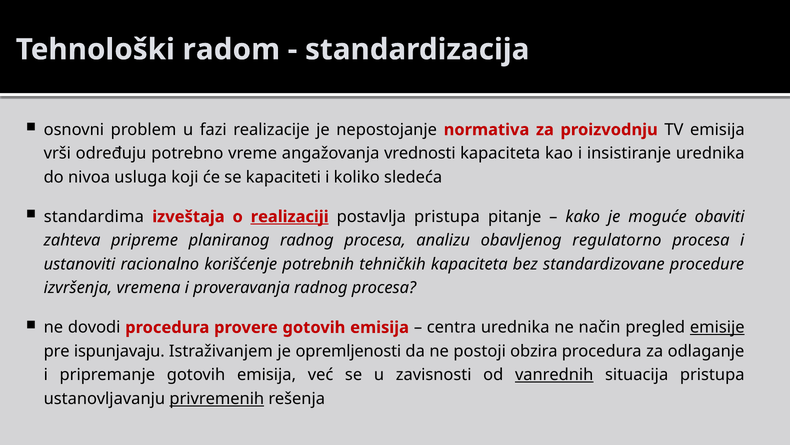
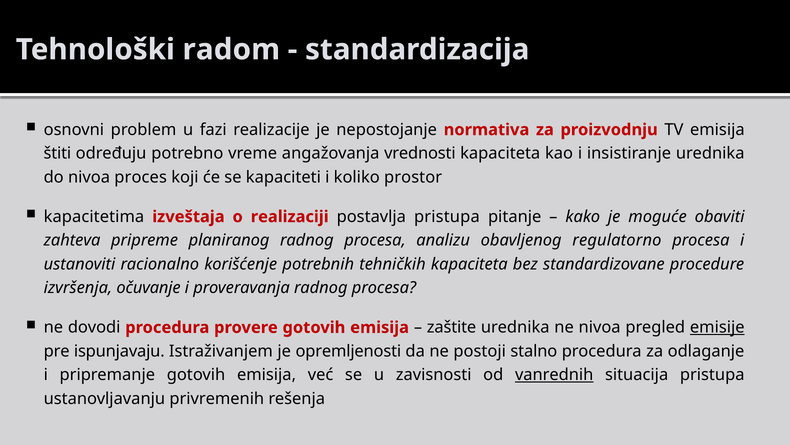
vrši: vrši -> štiti
usluga: usluga -> proces
sledeća: sledeća -> prostor
standardima: standardima -> kapacitetima
realizaciji underline: present -> none
vremena: vremena -> očuvanje
centra: centra -> zaštite
ne način: način -> nivoa
obzira: obzira -> stalno
privremenih underline: present -> none
